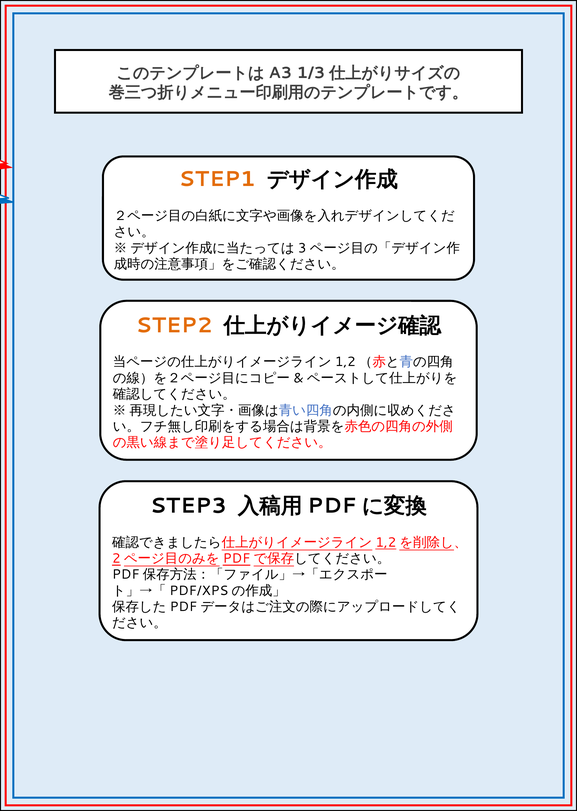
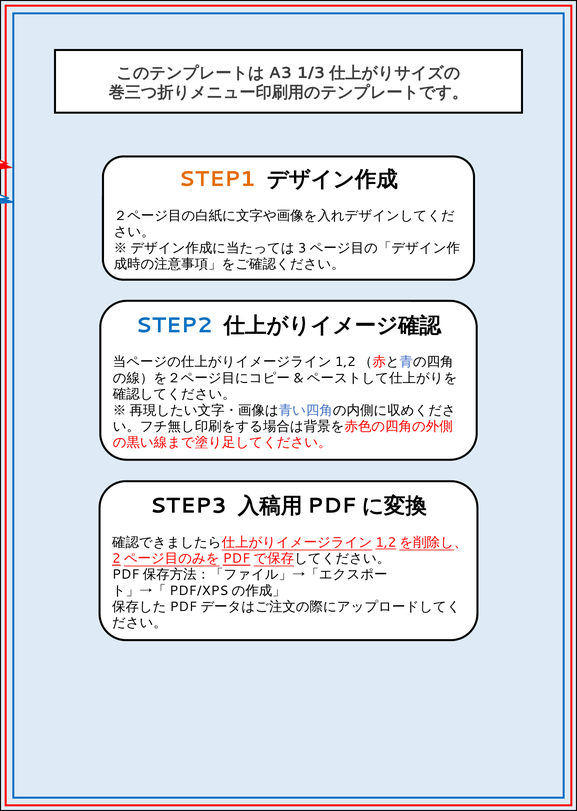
STEP2 colour: orange -> blue
